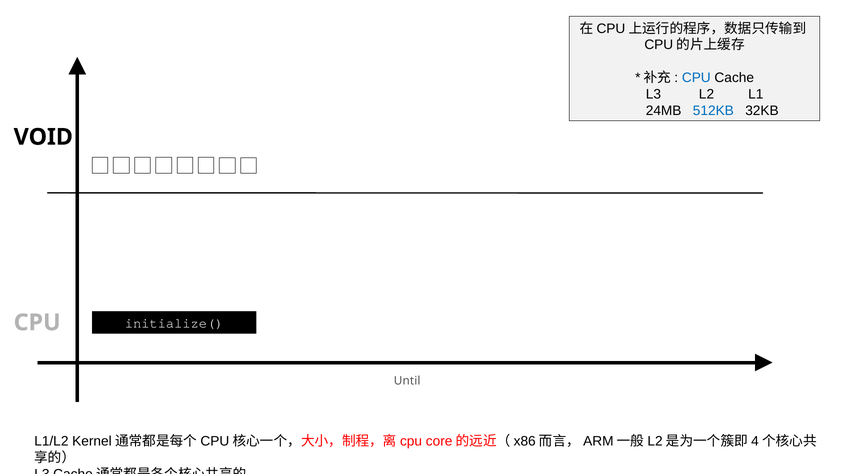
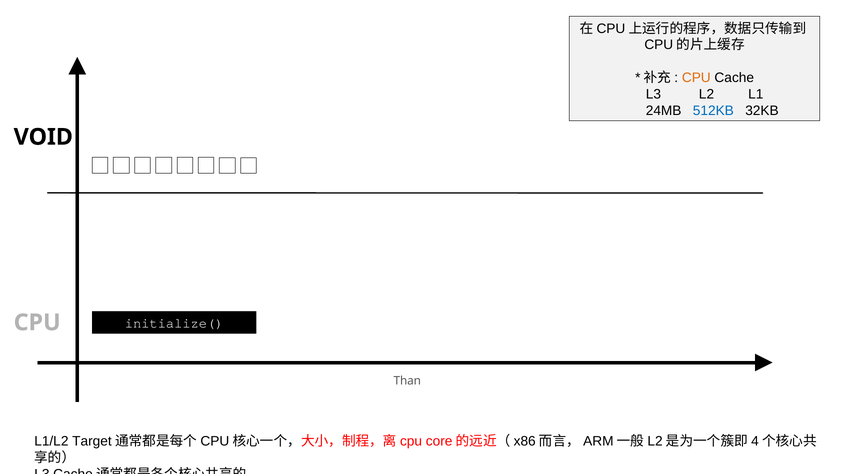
CPU at (696, 78) colour: blue -> orange
Until: Until -> Than
Kernel: Kernel -> Target
